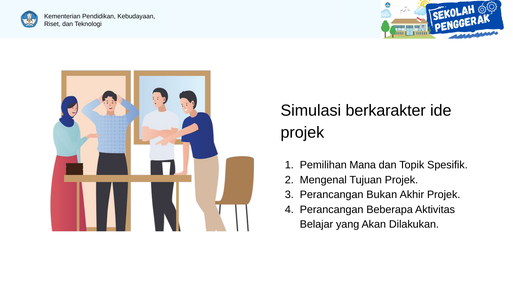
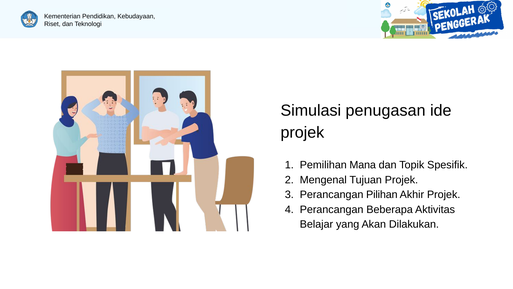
berkarakter: berkarakter -> penugasan
Bukan: Bukan -> Pilihan
